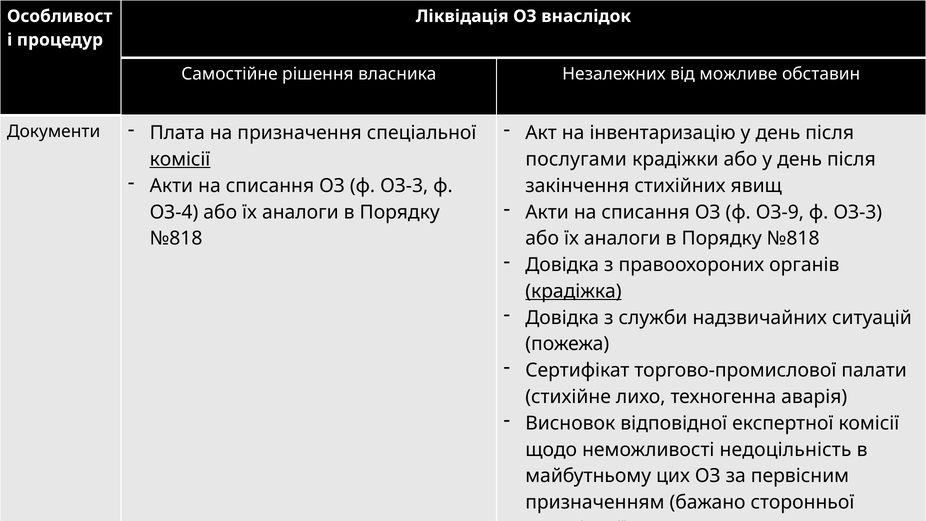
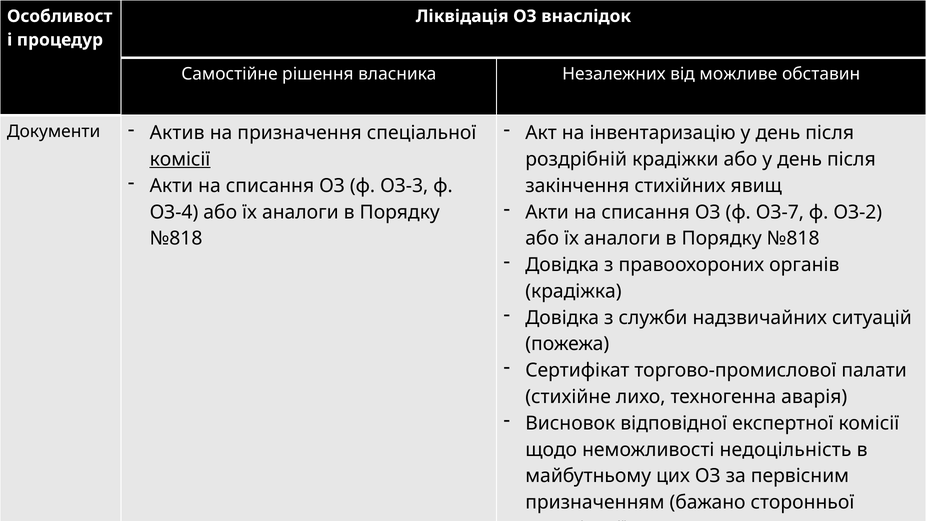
Плата: Плата -> Актив
послугами: послугами -> роздрібній
ОЗ-9: ОЗ-9 -> ОЗ-7
ОЗ-3 at (858, 212): ОЗ-3 -> ОЗ-2
крадіжка underline: present -> none
